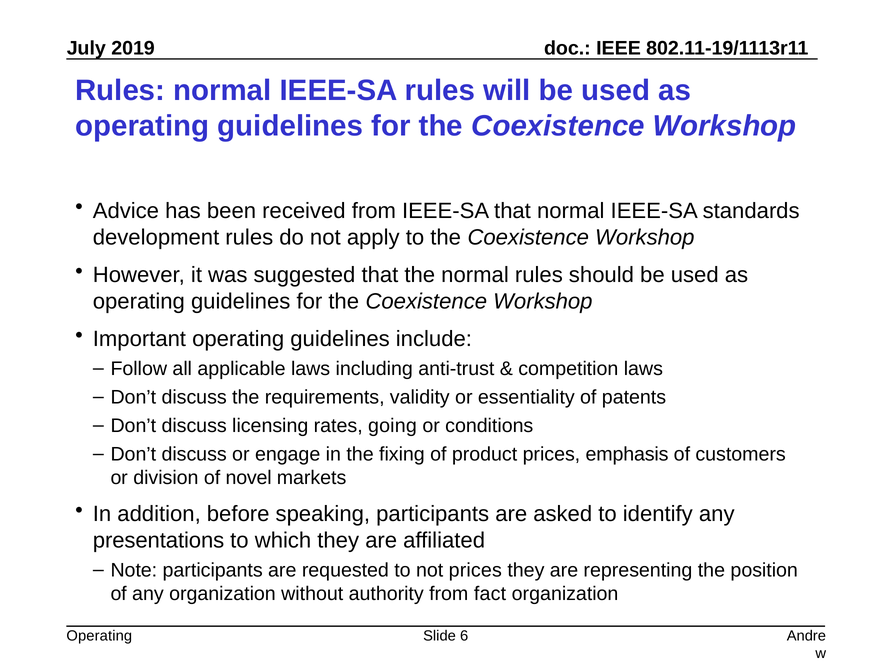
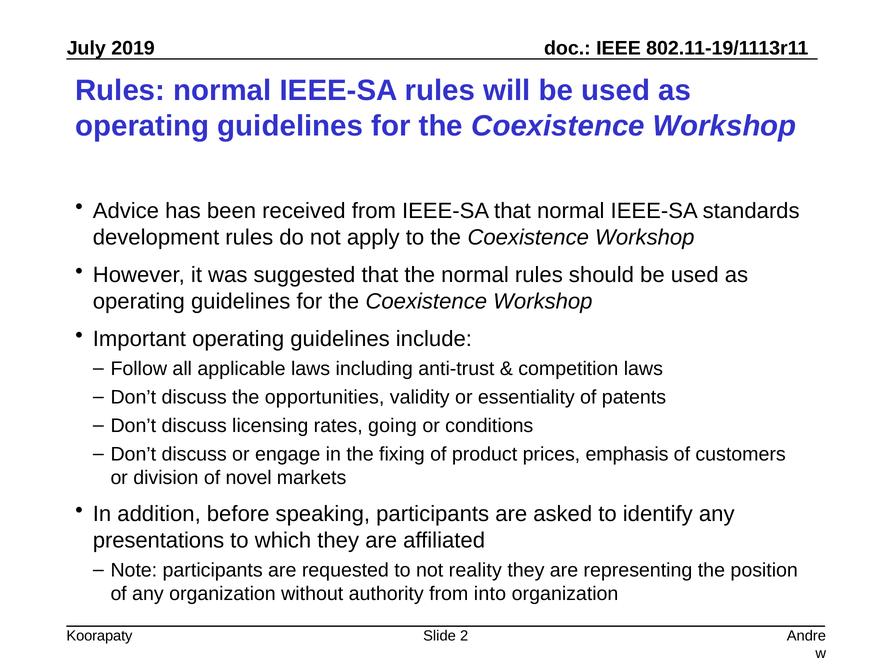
requirements: requirements -> opportunities
not prices: prices -> reality
fact: fact -> into
Operating at (99, 636): Operating -> Koorapaty
6: 6 -> 2
